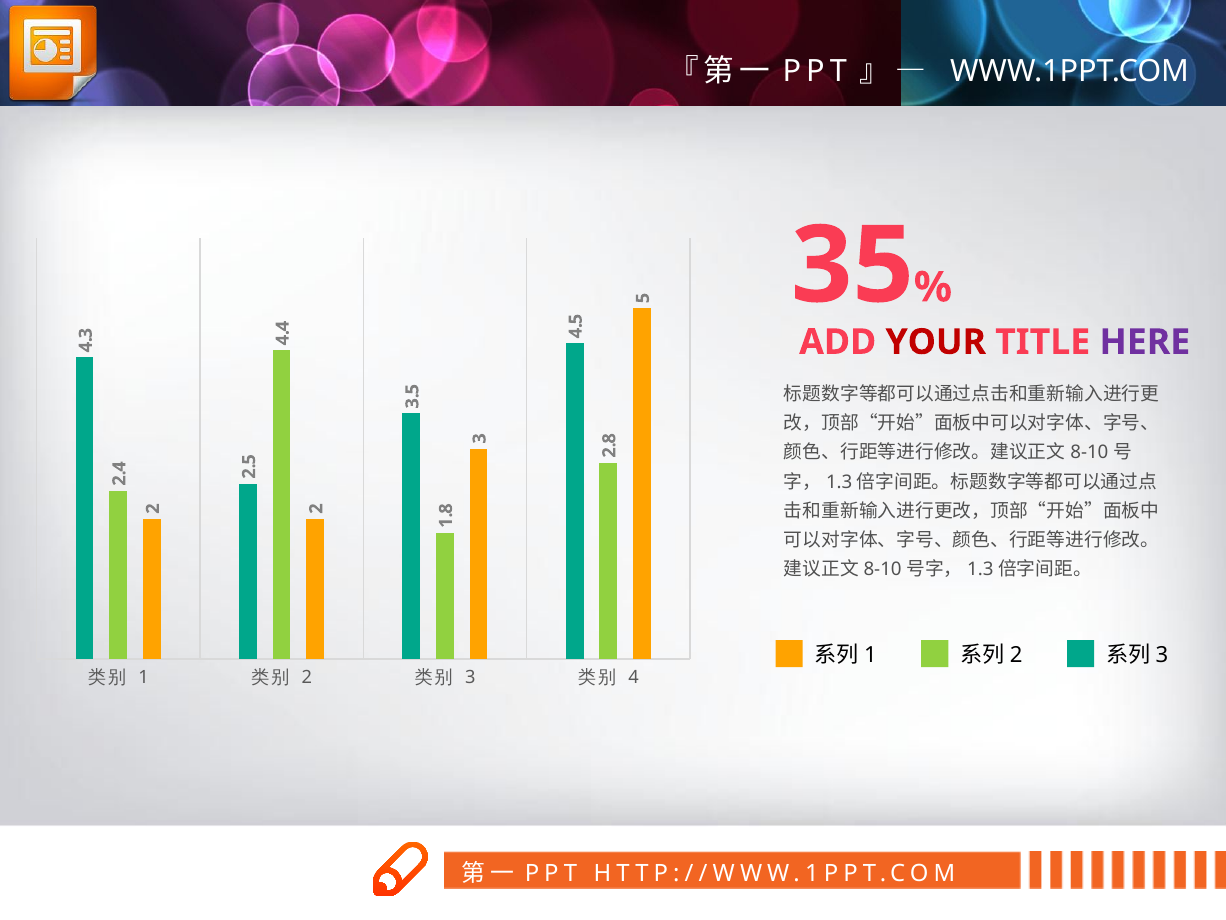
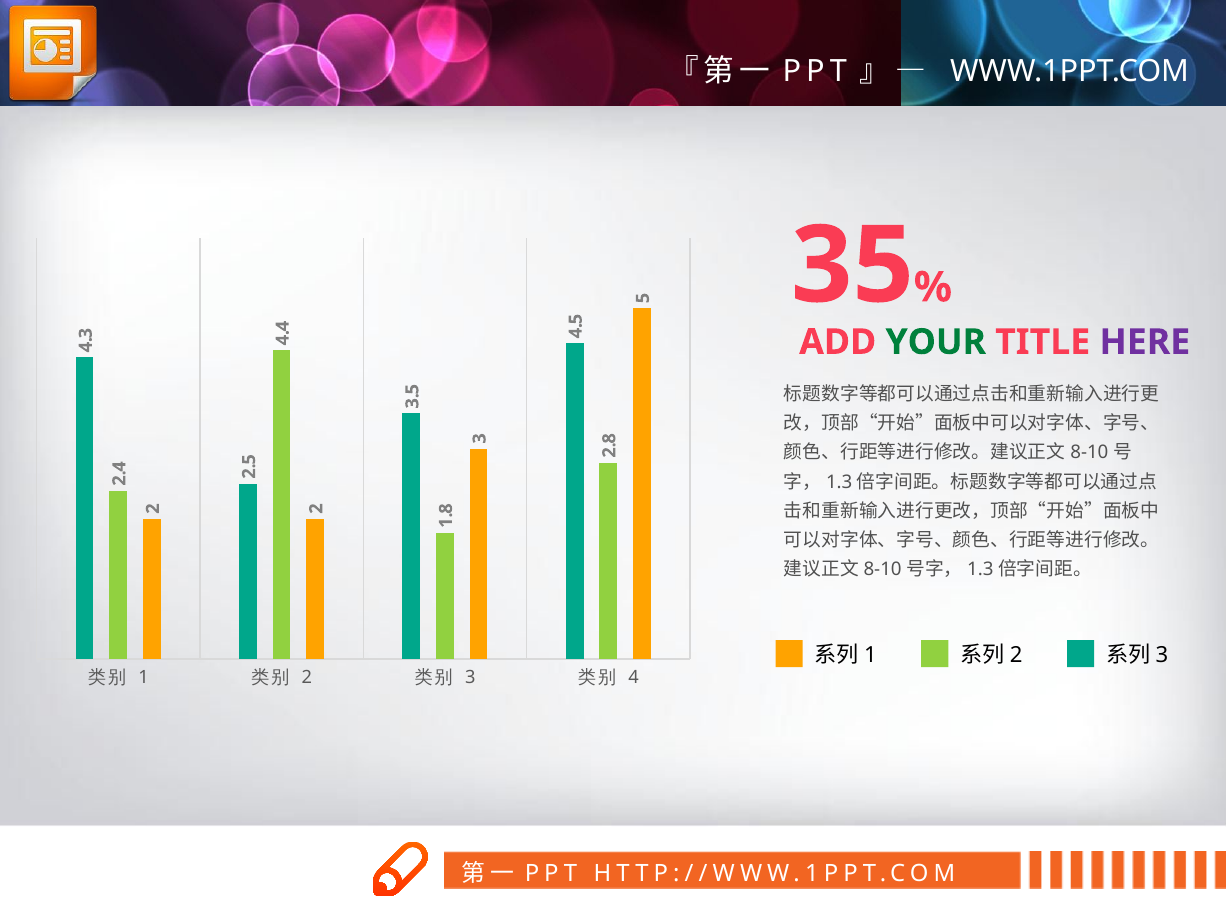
YOUR colour: red -> green
